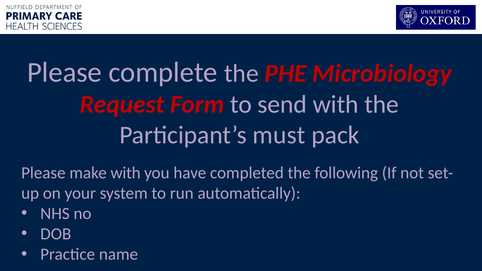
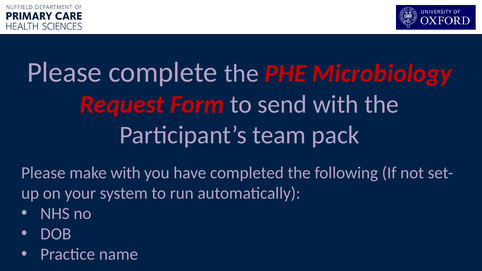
must: must -> team
